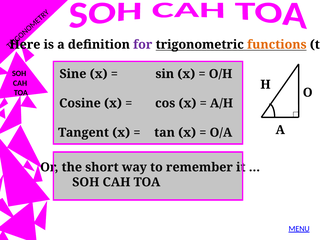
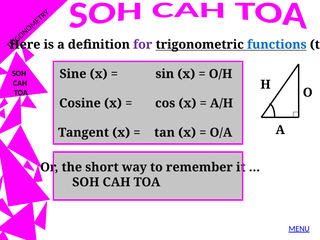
functions colour: orange -> blue
